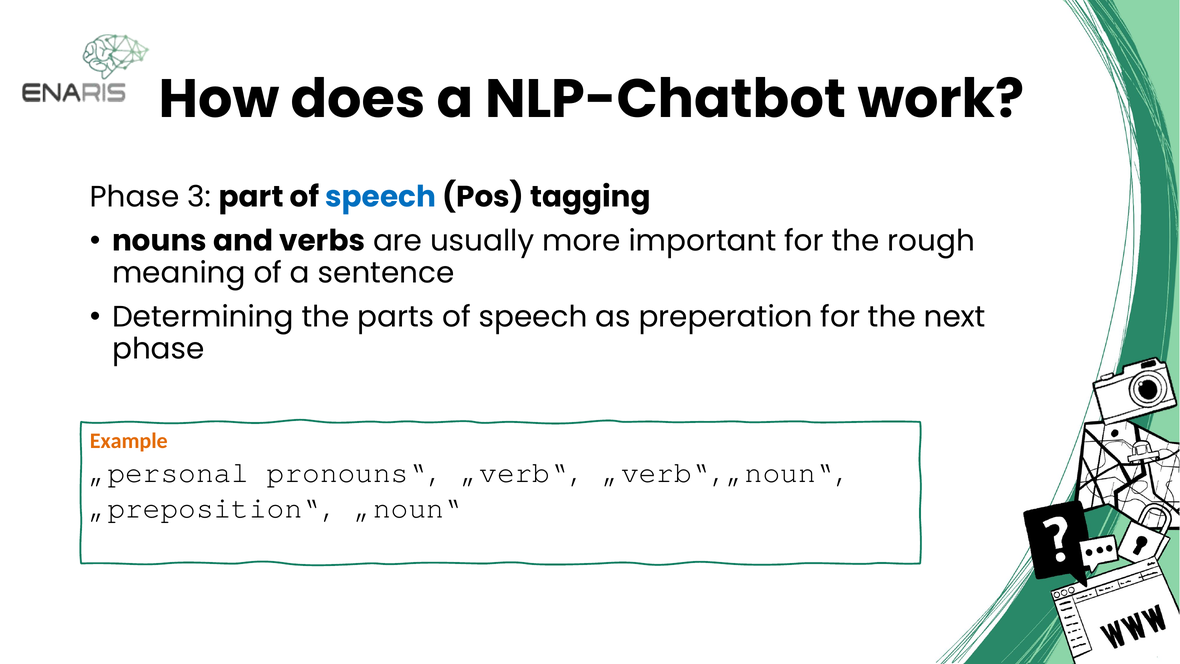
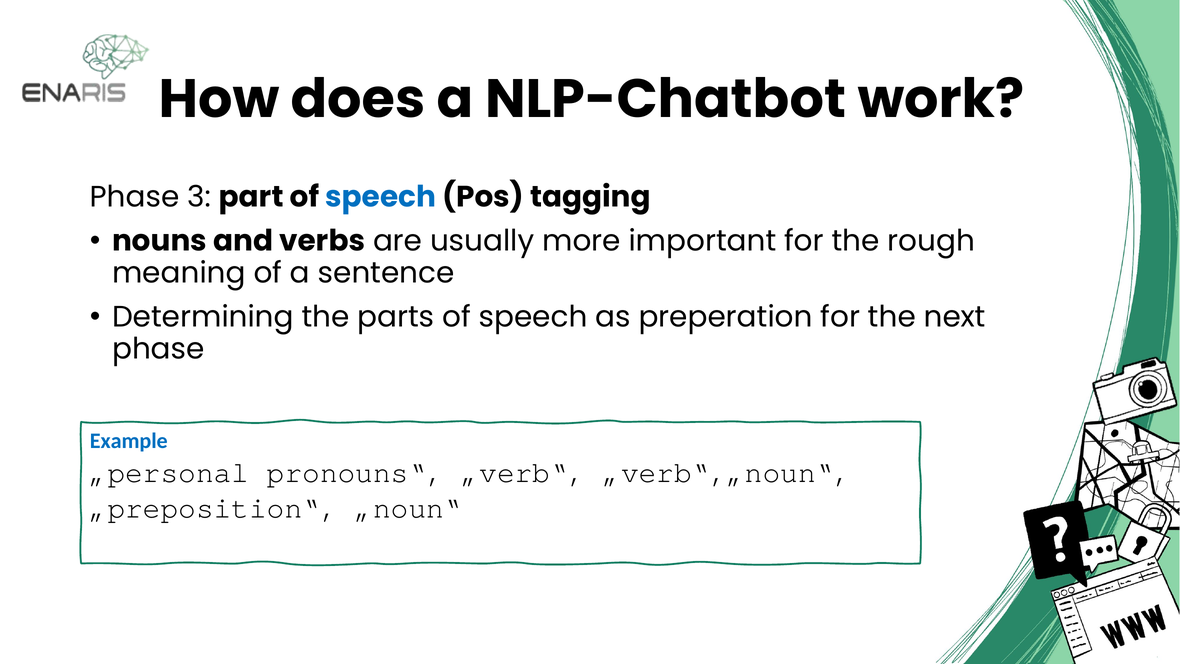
Example colour: orange -> blue
